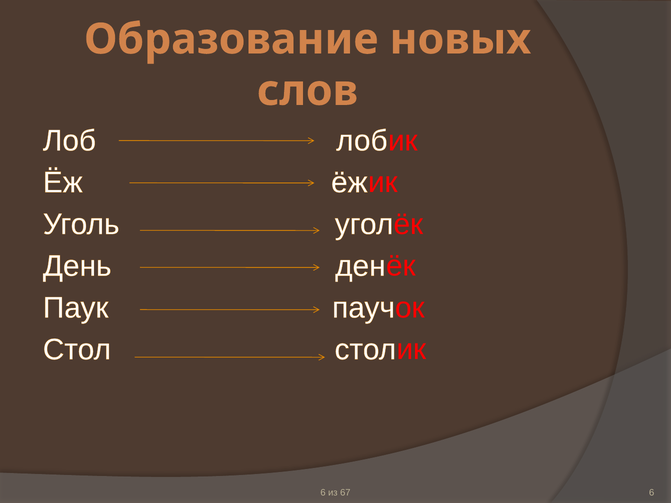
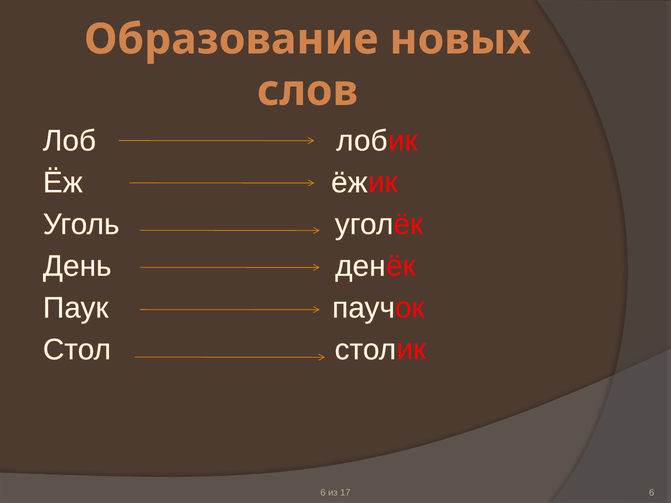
67: 67 -> 17
